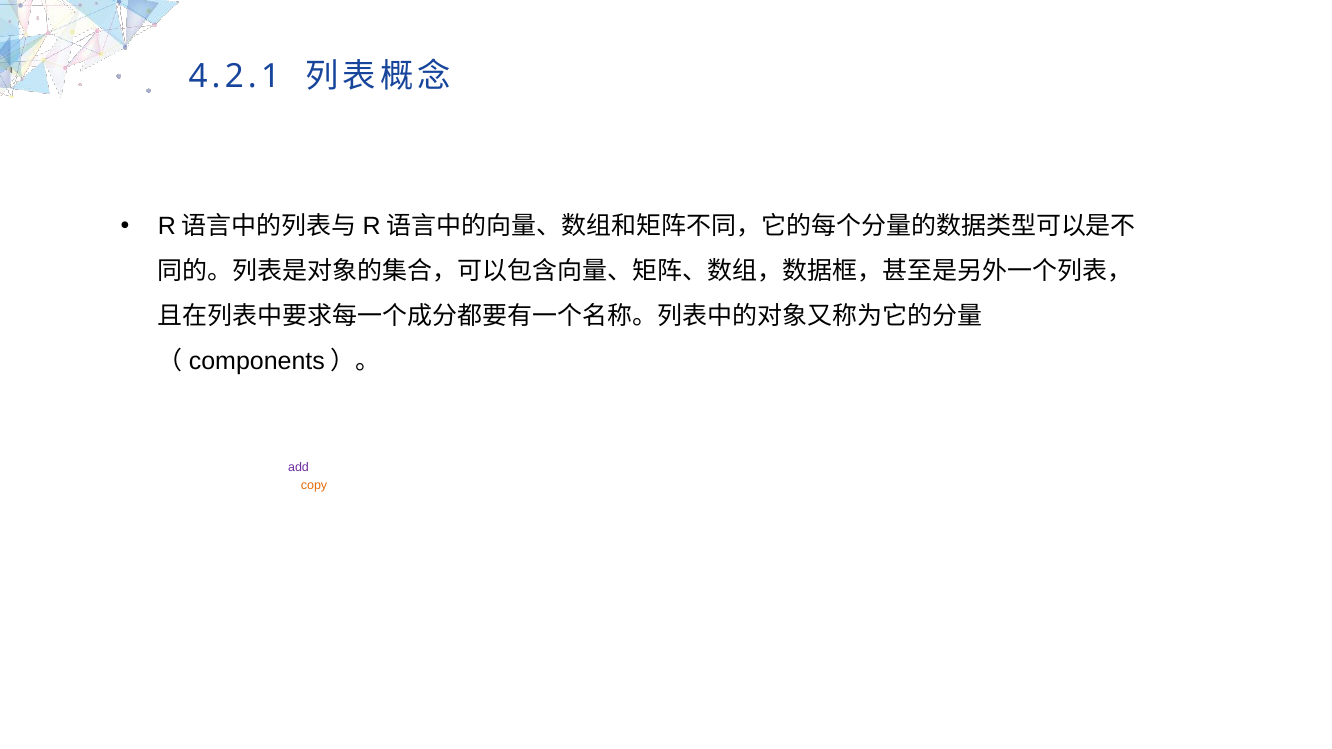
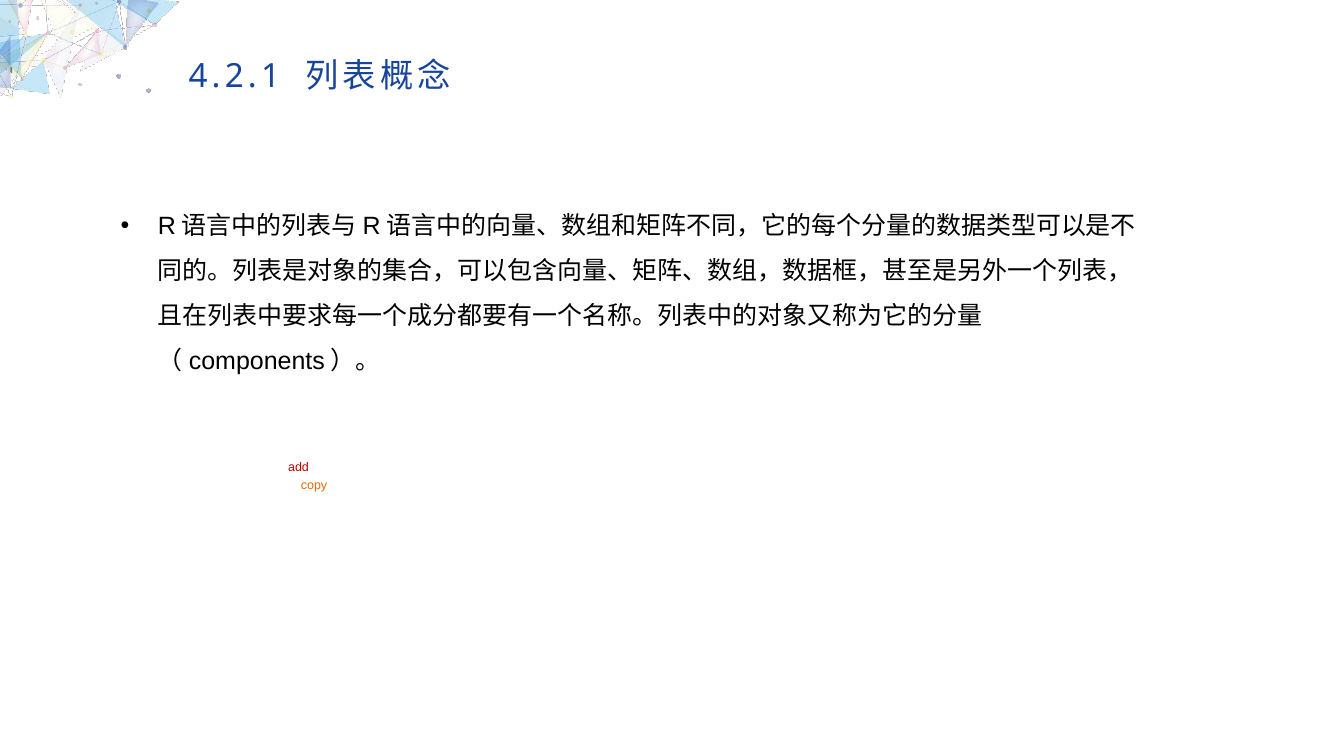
add at (299, 467) colour: purple -> red
